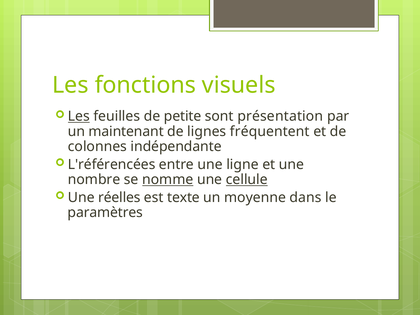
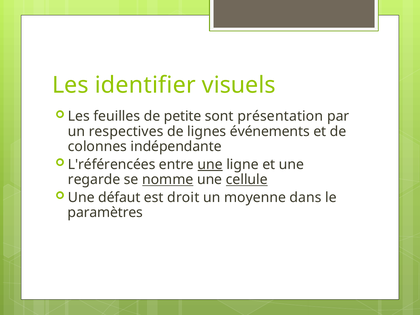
fonctions: fonctions -> identifier
Les at (79, 116) underline: present -> none
maintenant: maintenant -> respectives
fréquentent: fréquentent -> événements
une at (210, 164) underline: none -> present
nombre: nombre -> regarde
réelles: réelles -> défaut
texte: texte -> droit
